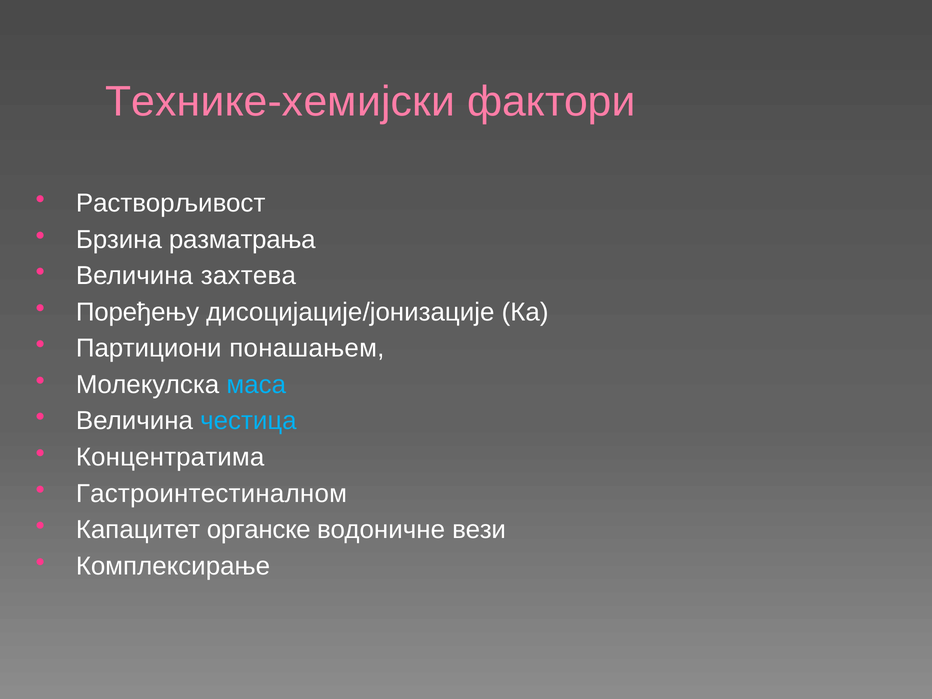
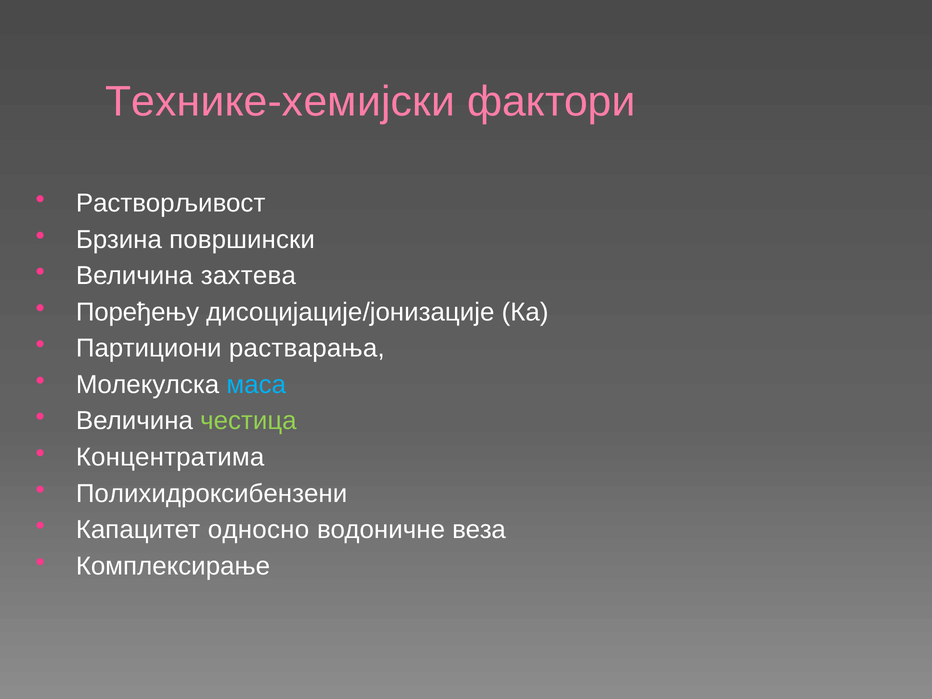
разматрања: разматрања -> површински
понашањем: понашањем -> растварања
честица colour: light blue -> light green
Гастроинтестиналном: Гастроинтестиналном -> Полихидроксибензени
органске: органске -> односно
вези: вези -> веза
